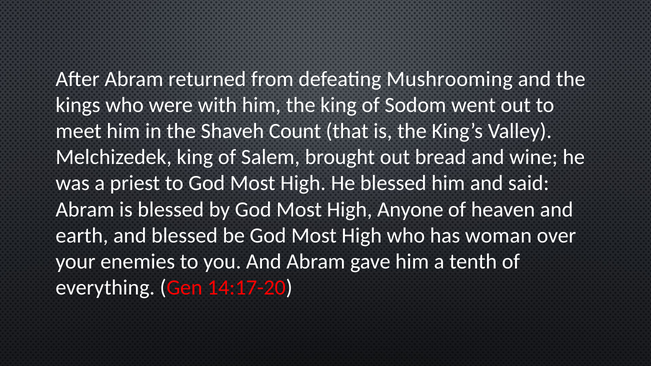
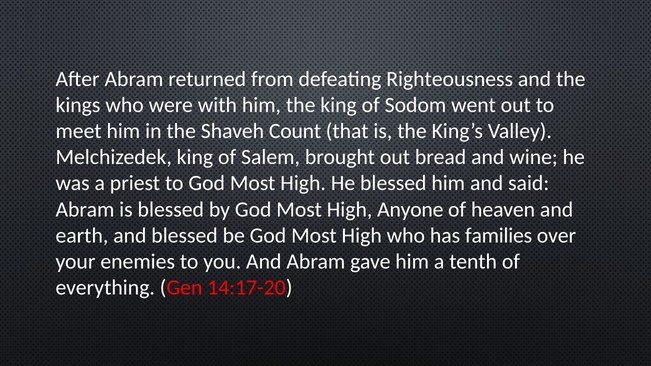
Mushrooming: Mushrooming -> Righteousness
woman: woman -> families
